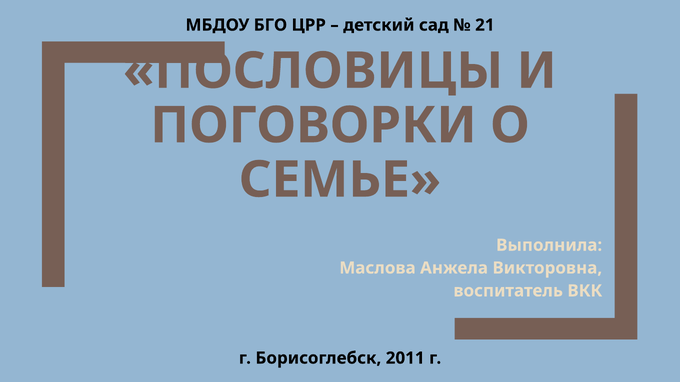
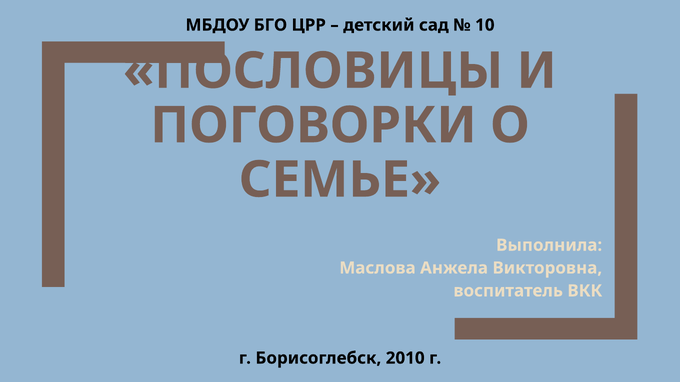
21: 21 -> 10
2011: 2011 -> 2010
